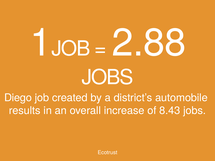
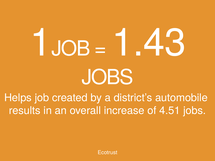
2.88: 2.88 -> 1.43
Diego: Diego -> Helps
8.43: 8.43 -> 4.51
